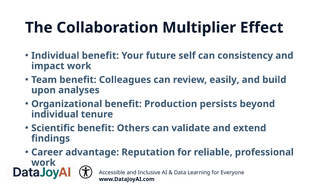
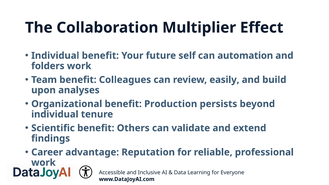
consistency: consistency -> automation
impact: impact -> folders
